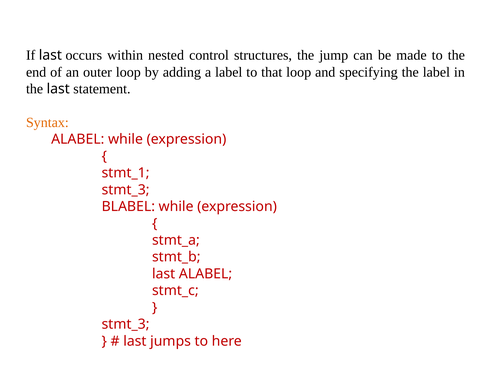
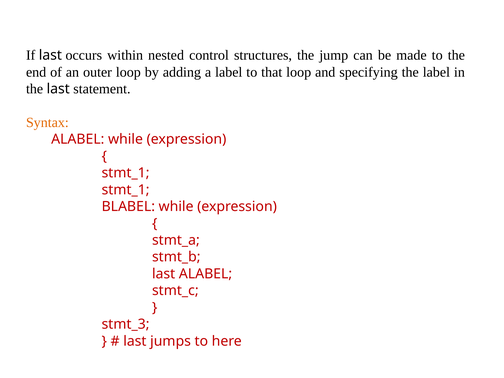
stmt_3 at (126, 190): stmt_3 -> stmt_1
